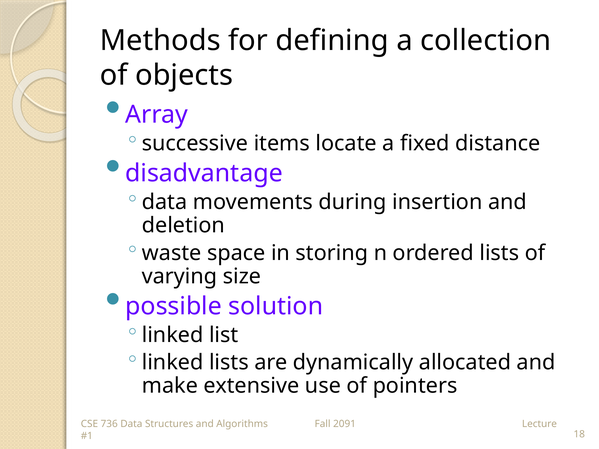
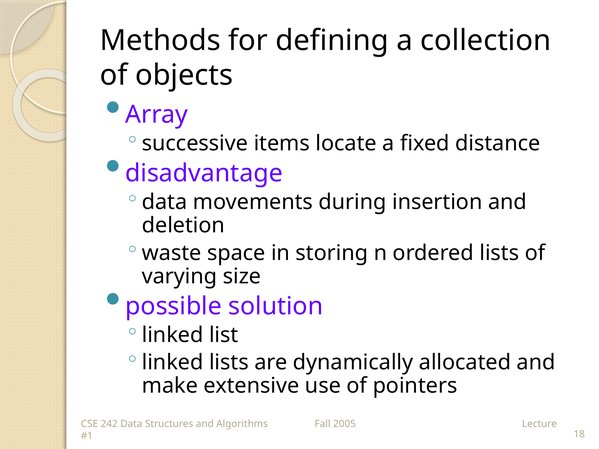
736: 736 -> 242
2091: 2091 -> 2005
